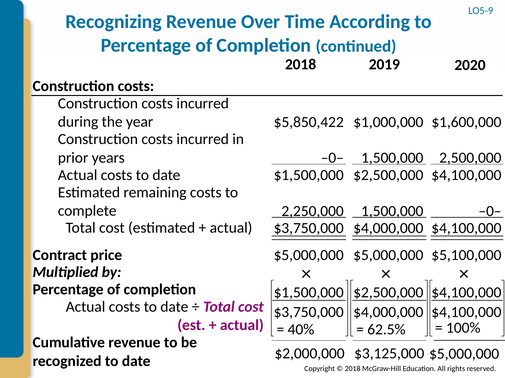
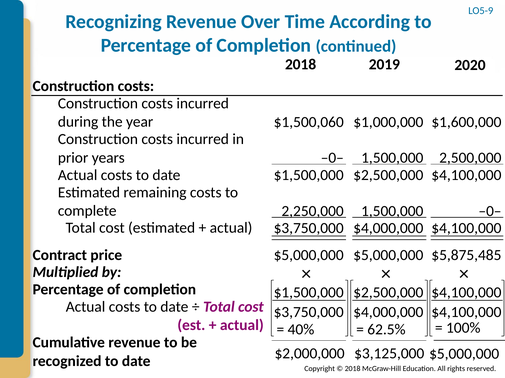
$5,850,422: $5,850,422 -> $1,500,060
$5,100,000: $5,100,000 -> $5,875,485
